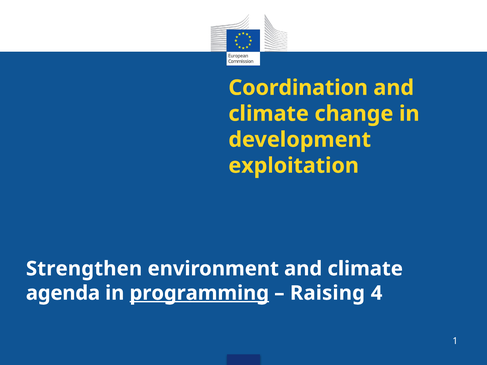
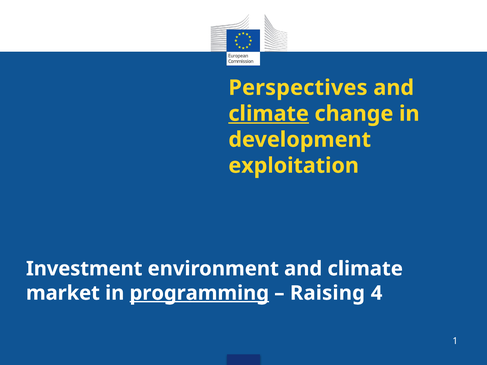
Coordination: Coordination -> Perspectives
climate at (269, 114) underline: none -> present
Strengthen: Strengthen -> Investment
agenda: agenda -> market
